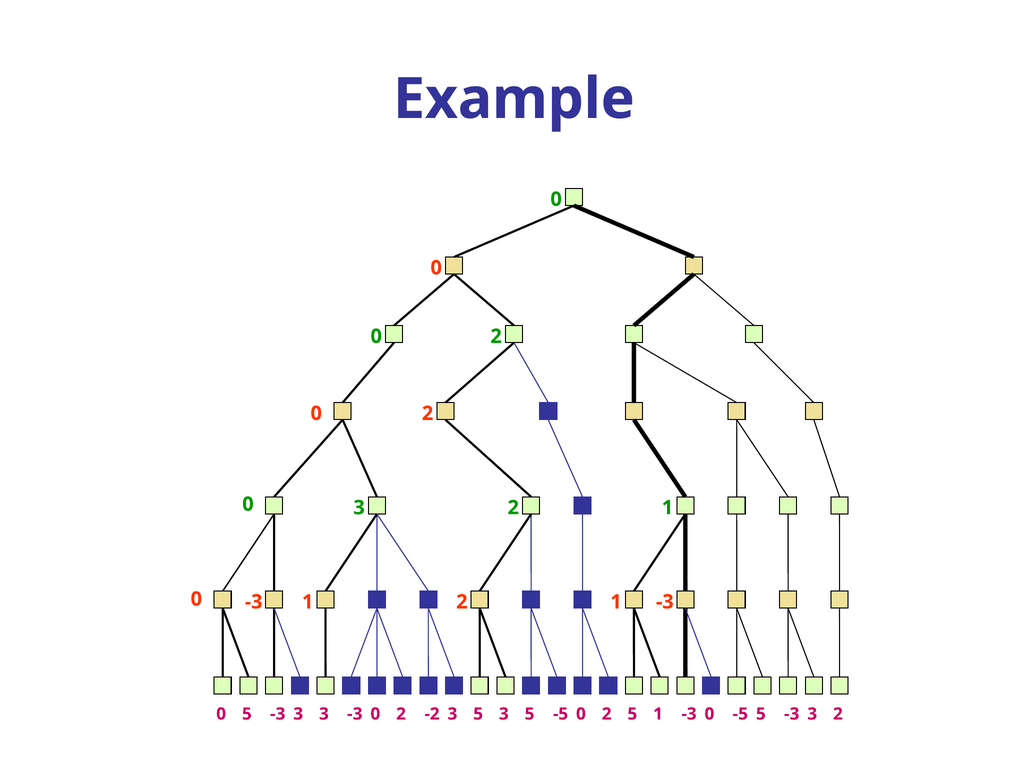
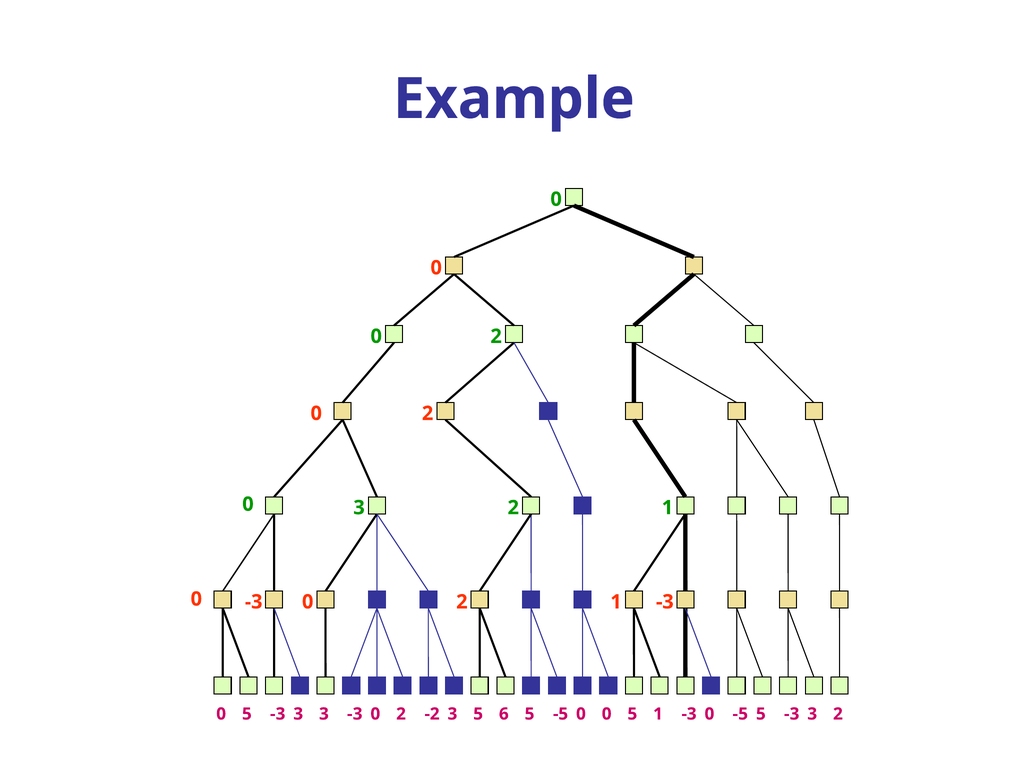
0 -3 1: 1 -> 0
-3 3: 3 -> 6
2 at (607, 714): 2 -> 0
